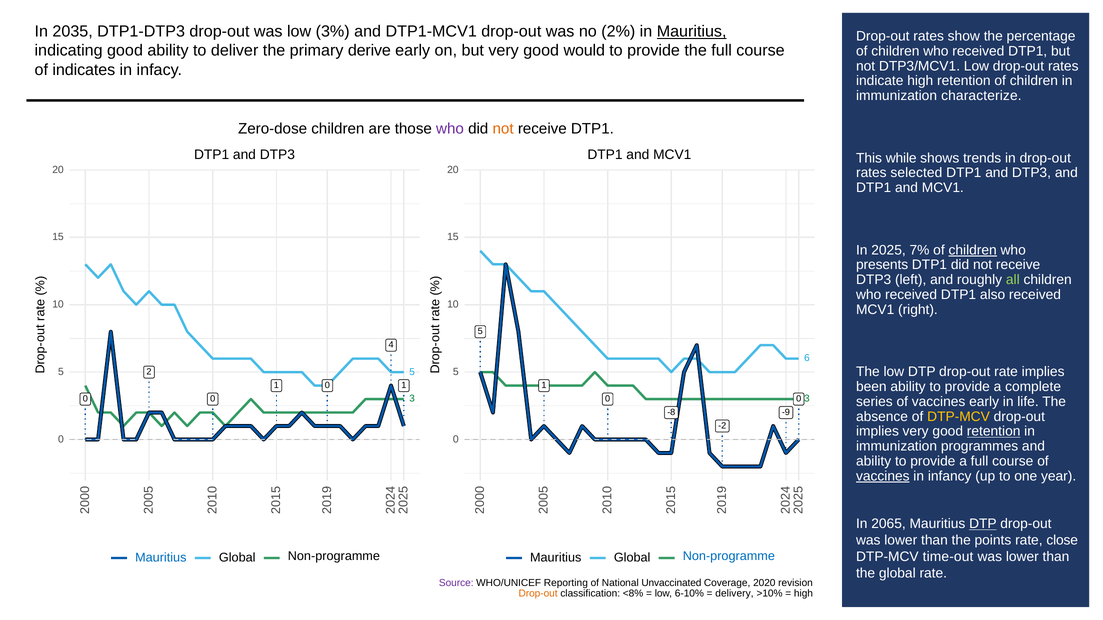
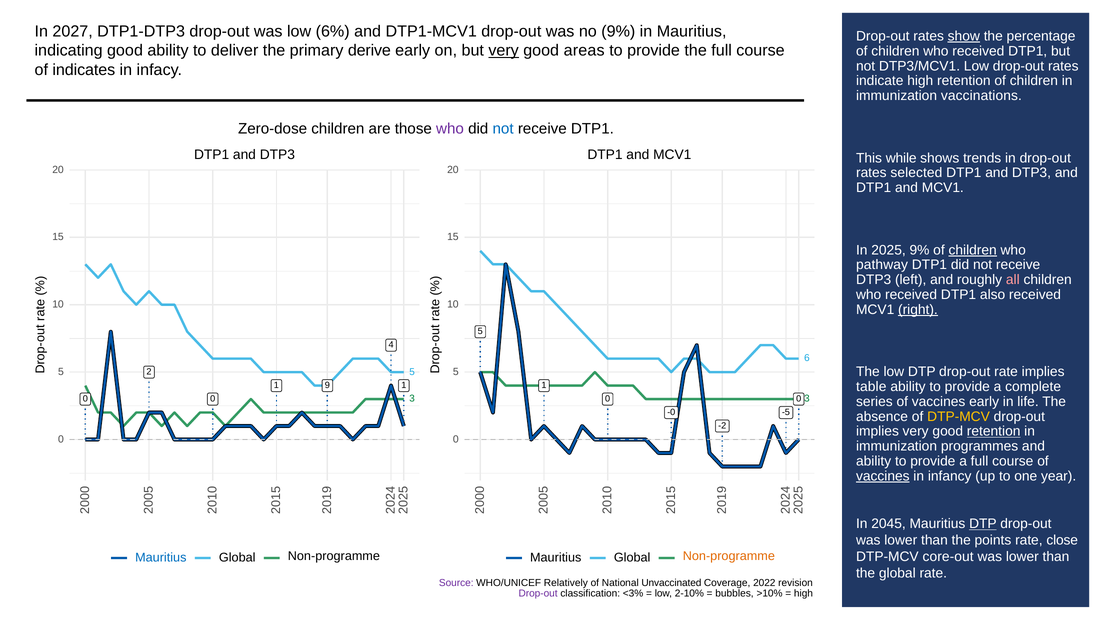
2035: 2035 -> 2027
3%: 3% -> 6%
no 2%: 2% -> 9%
Mauritius at (692, 31) underline: present -> none
show underline: none -> present
very at (504, 51) underline: none -> present
would: would -> areas
characterize: characterize -> vaccinations
not at (503, 129) colour: orange -> blue
2025 7%: 7% -> 9%
presents: presents -> pathway
all colour: light green -> pink
right underline: none -> present
been: been -> table
0 at (327, 386): 0 -> 9
-8: -8 -> -0
-9: -9 -> -5
2065: 2065 -> 2045
time-out: time-out -> core-out
Non-programme at (729, 557) colour: blue -> orange
Reporting: Reporting -> Relatively
2020: 2020 -> 2022
Drop-out at (538, 594) colour: orange -> purple
<8%: <8% -> <3%
6-10%: 6-10% -> 2-10%
delivery: delivery -> bubbles
